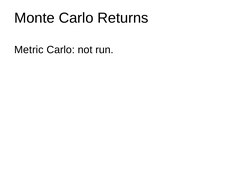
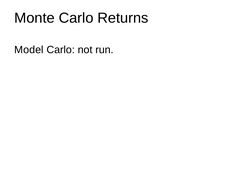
Metric: Metric -> Model
